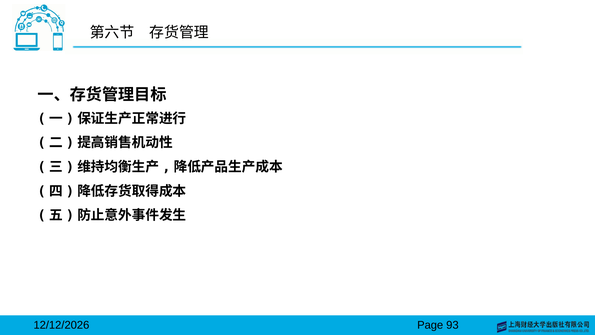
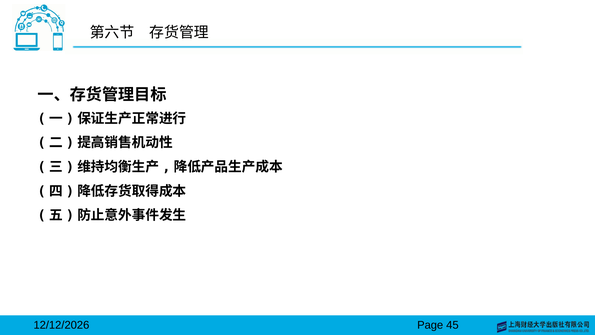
93: 93 -> 45
